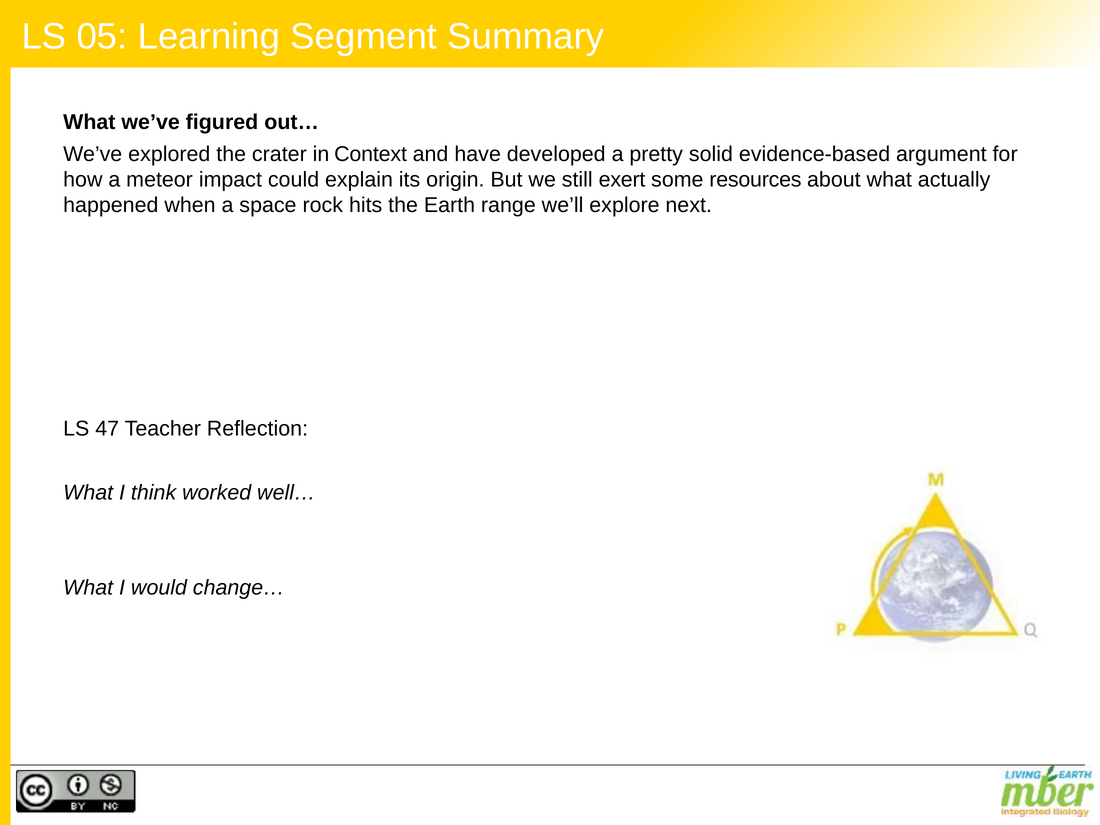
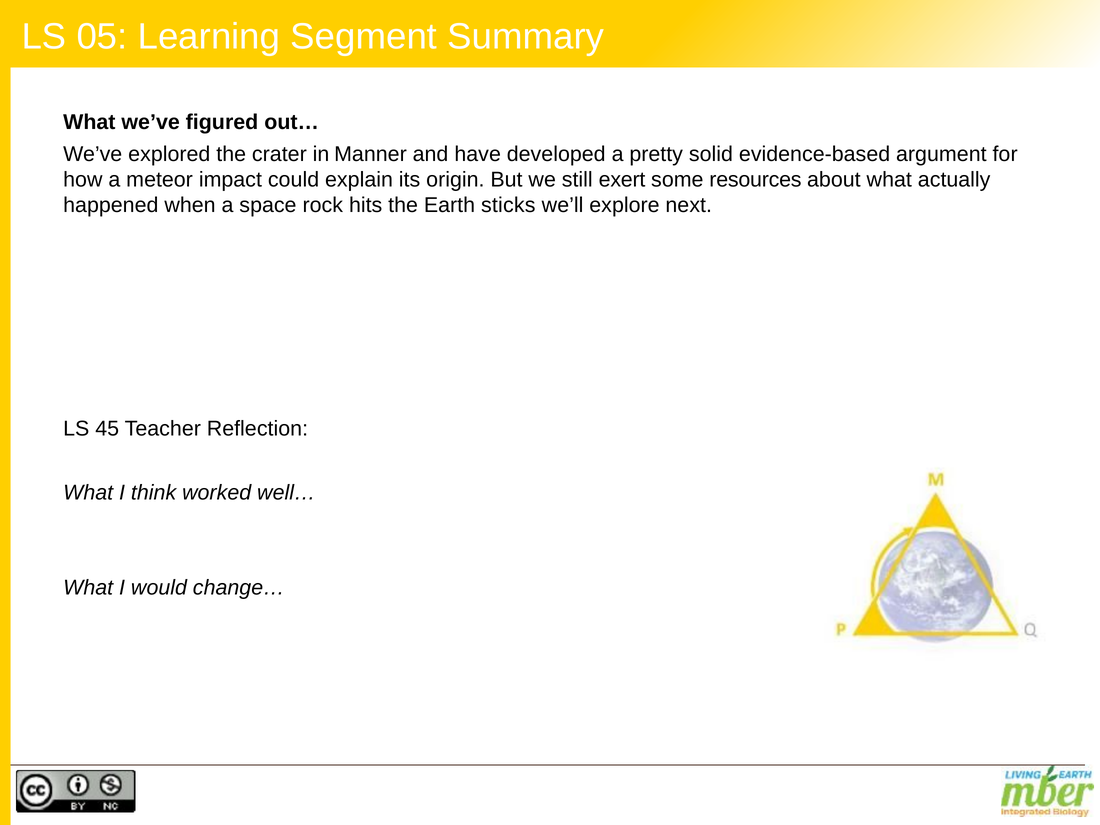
Context: Context -> Manner
range: range -> sticks
47: 47 -> 45
